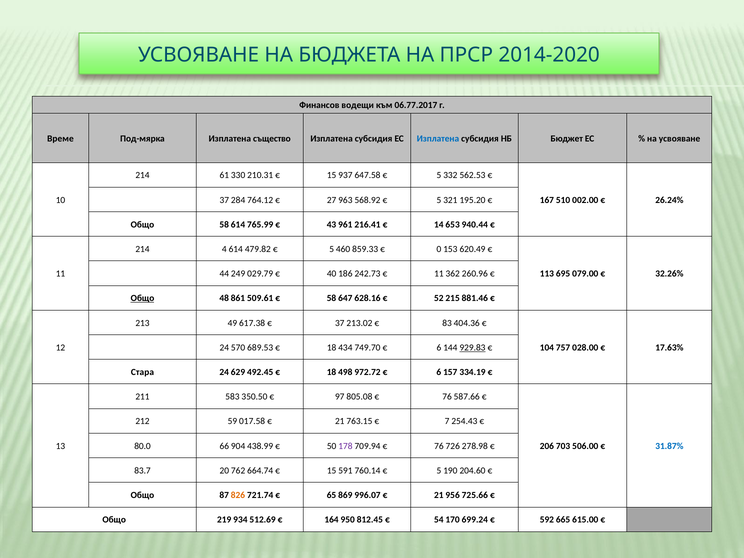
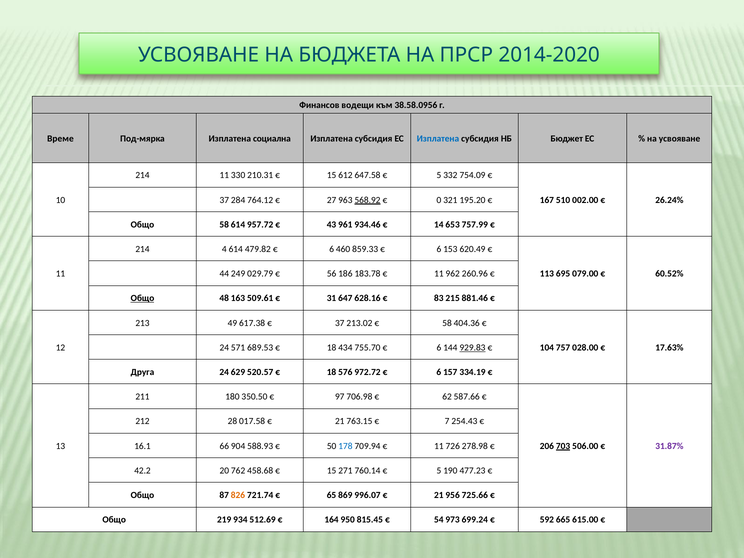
06.77.2017: 06.77.2017 -> 38.58.0956
същество: същество -> социална
214 61: 61 -> 11
937: 937 -> 612
562.53: 562.53 -> 754.09
568.92 underline: none -> present
5 at (439, 200): 5 -> 0
765.99: 765.99 -> 957.72
216.41: 216.41 -> 934.46
940.44: 940.44 -> 757.99
5 at (332, 249): 5 -> 6
0 at (439, 249): 0 -> 6
40: 40 -> 56
242.73: 242.73 -> 183.78
362: 362 -> 962
32.26%: 32.26% -> 60.52%
861: 861 -> 163
58 at (331, 298): 58 -> 31
52: 52 -> 83
83 at (447, 323): 83 -> 58
570: 570 -> 571
749.70: 749.70 -> 755.70
Стара: Стара -> Друга
492.45: 492.45 -> 520.57
498: 498 -> 576
583: 583 -> 180
805.08: 805.08 -> 706.98
76 at (447, 397): 76 -> 62
59: 59 -> 28
80.0: 80.0 -> 16.1
438.99: 438.99 -> 588.93
178 colour: purple -> blue
76 at (439, 446): 76 -> 11
703 underline: none -> present
31.87% colour: blue -> purple
83.7: 83.7 -> 42.2
664.74: 664.74 -> 458.68
591: 591 -> 271
204.60: 204.60 -> 477.23
812.45: 812.45 -> 815.45
170: 170 -> 973
